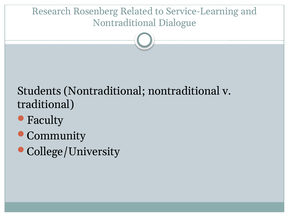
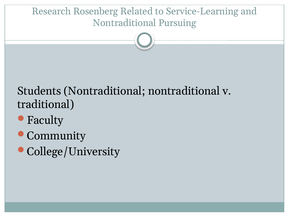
Dialogue: Dialogue -> Pursuing
